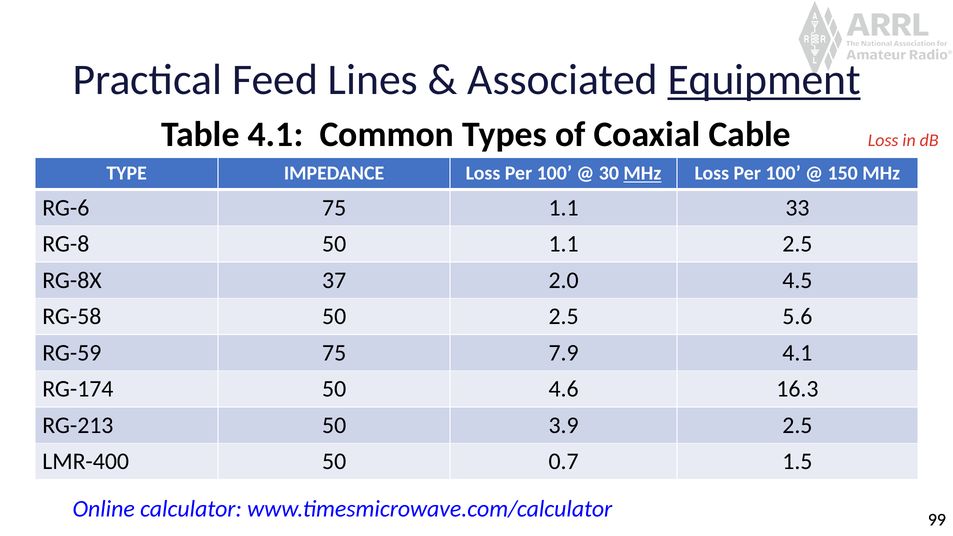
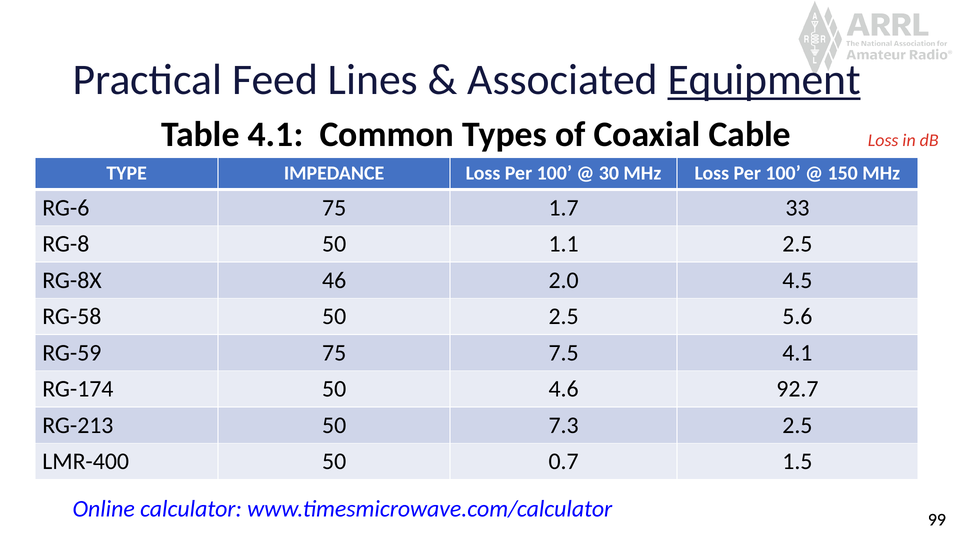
MHz at (642, 173) underline: present -> none
75 1.1: 1.1 -> 1.7
37: 37 -> 46
7.9: 7.9 -> 7.5
16.3: 16.3 -> 92.7
3.9: 3.9 -> 7.3
